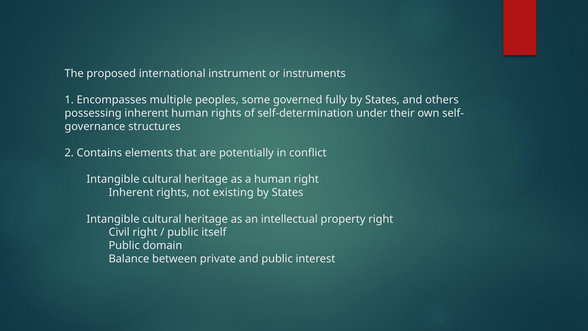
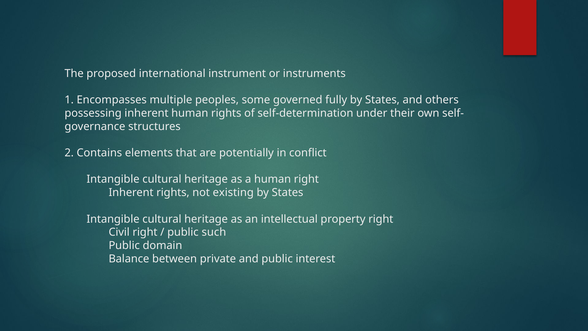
itself: itself -> such
